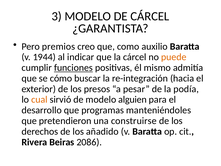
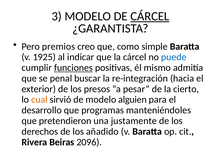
CÁRCEL at (150, 16) underline: none -> present
auxilio: auxilio -> simple
1944: 1944 -> 1925
puede colour: orange -> blue
cómo: cómo -> penal
podía: podía -> cierto
construirse: construirse -> justamente
2086: 2086 -> 2096
